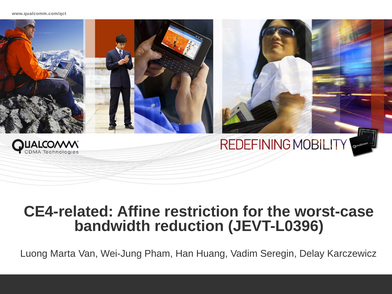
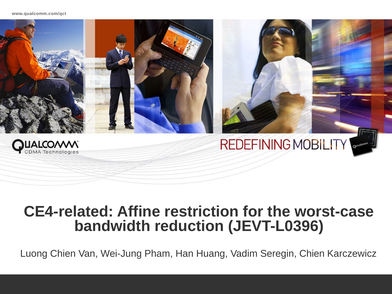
Luong Marta: Marta -> Chien
Seregin Delay: Delay -> Chien
